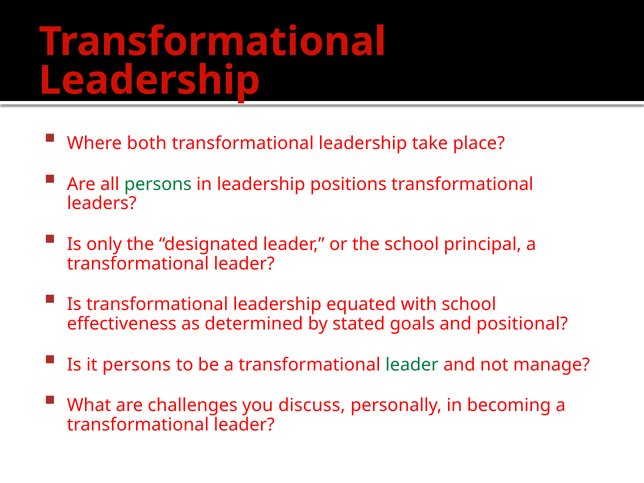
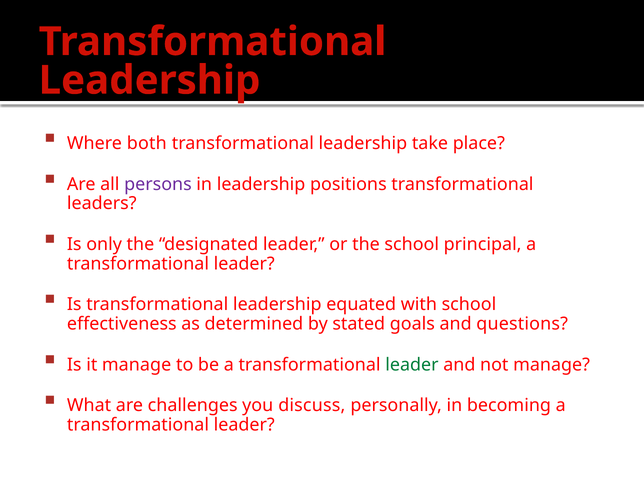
persons at (158, 184) colour: green -> purple
positional: positional -> questions
it persons: persons -> manage
